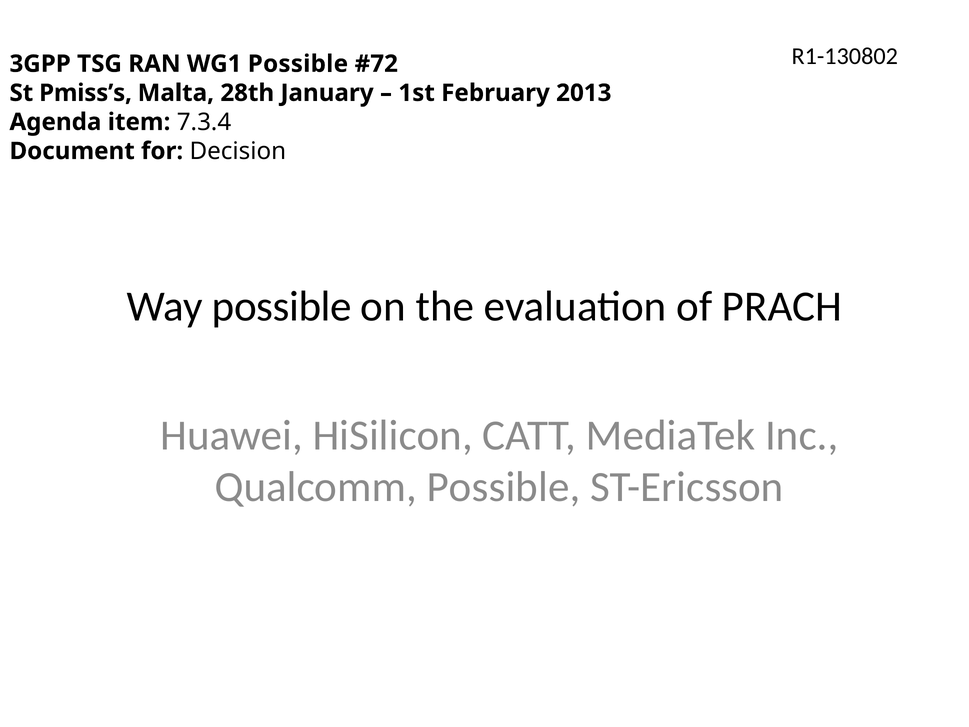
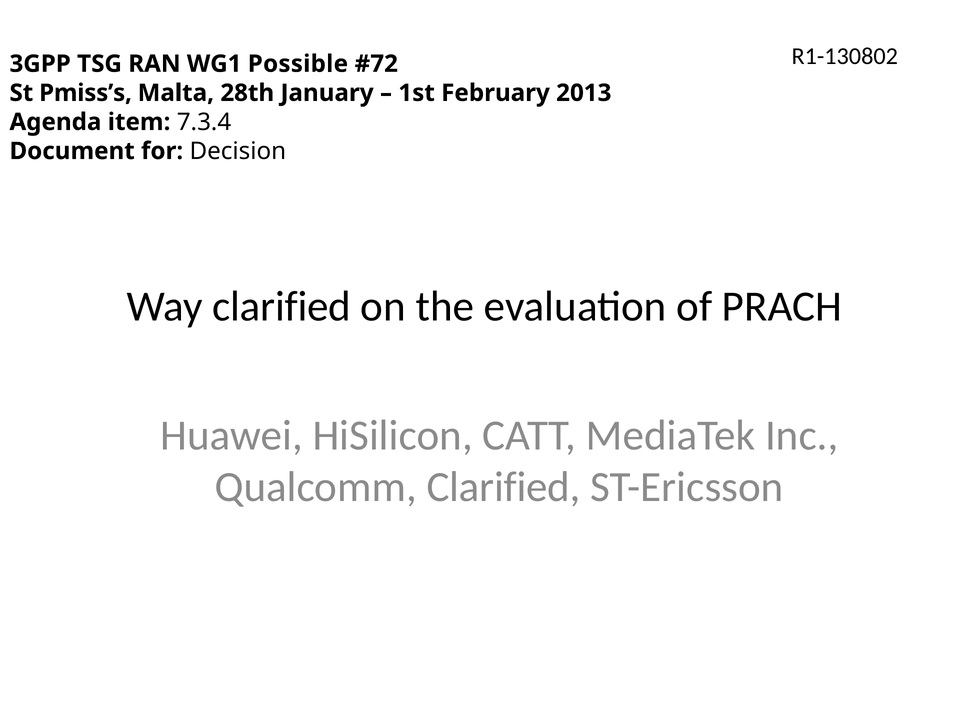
Way possible: possible -> clarified
Qualcomm Possible: Possible -> Clarified
